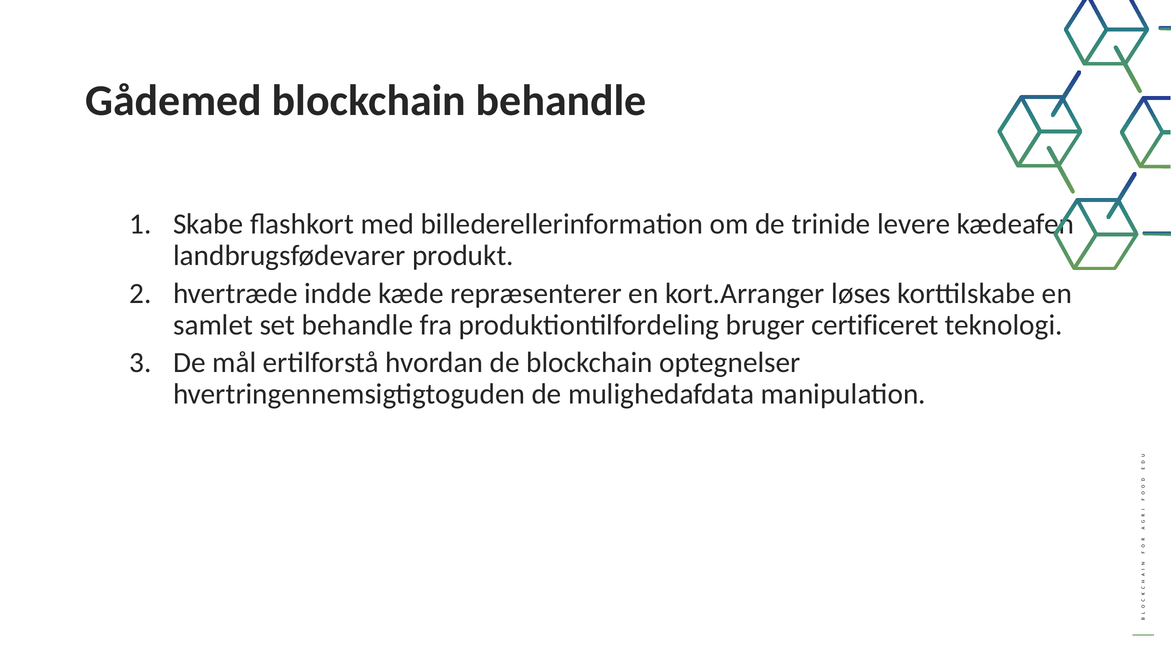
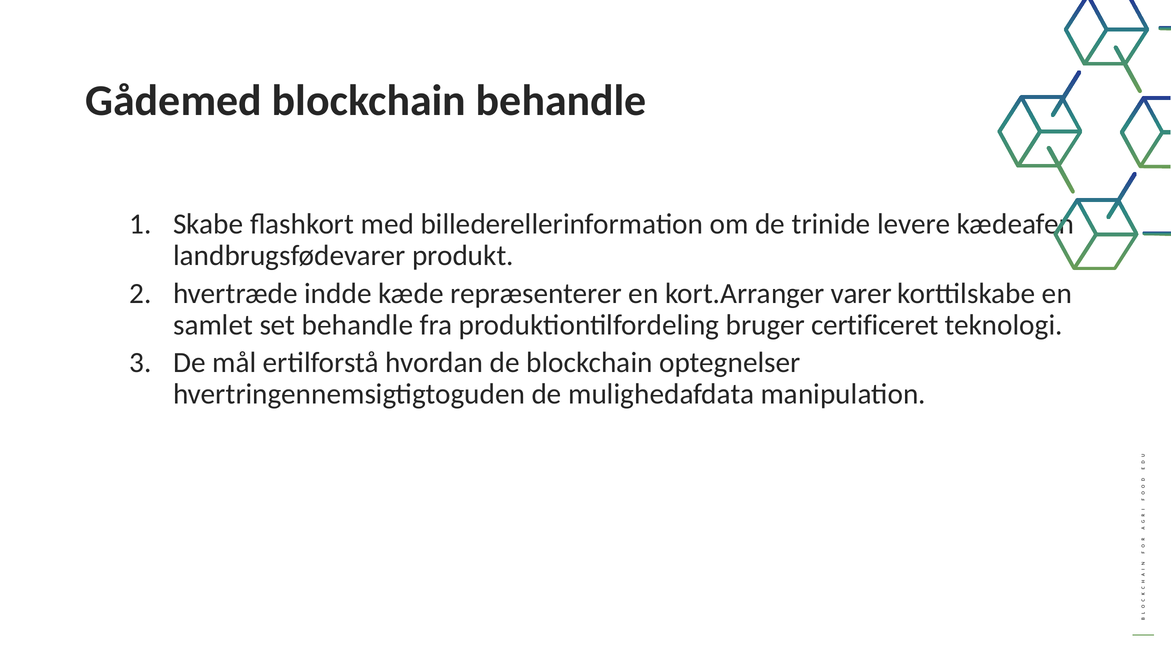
løses: løses -> varer
